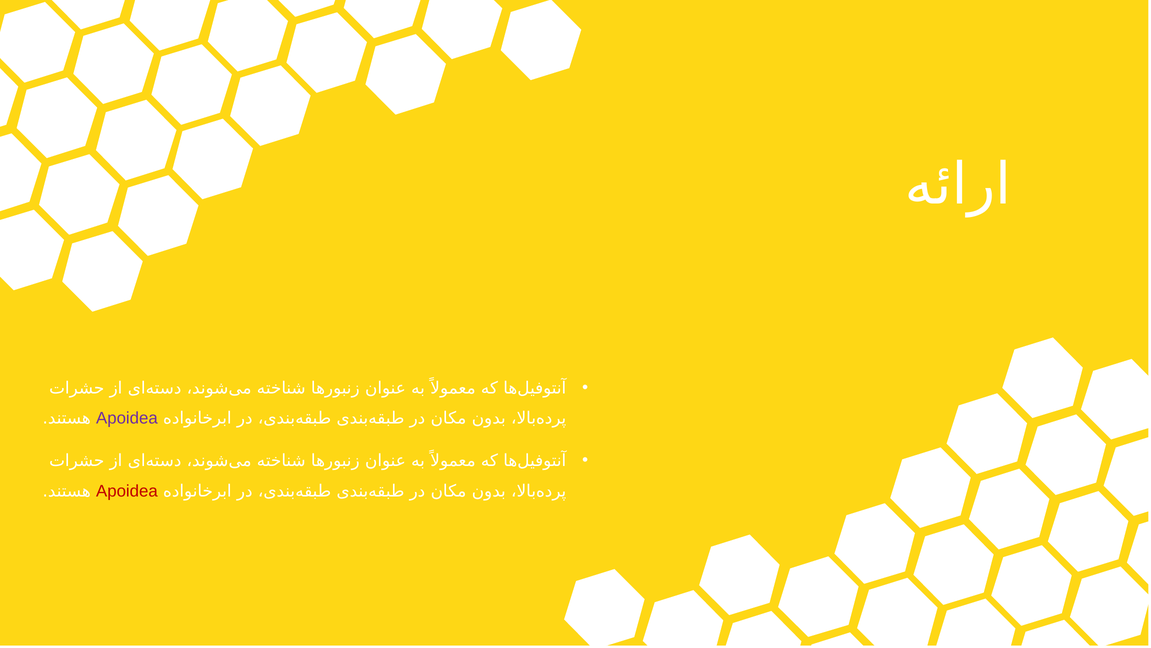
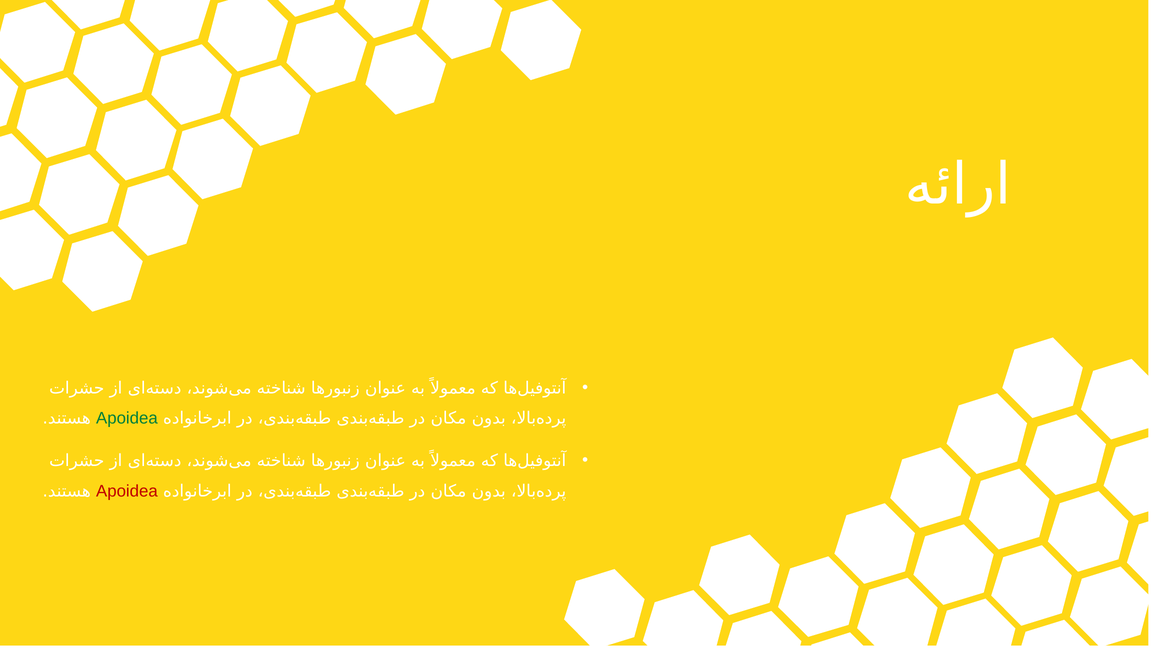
Apoidea at (127, 418) colour: purple -> green
